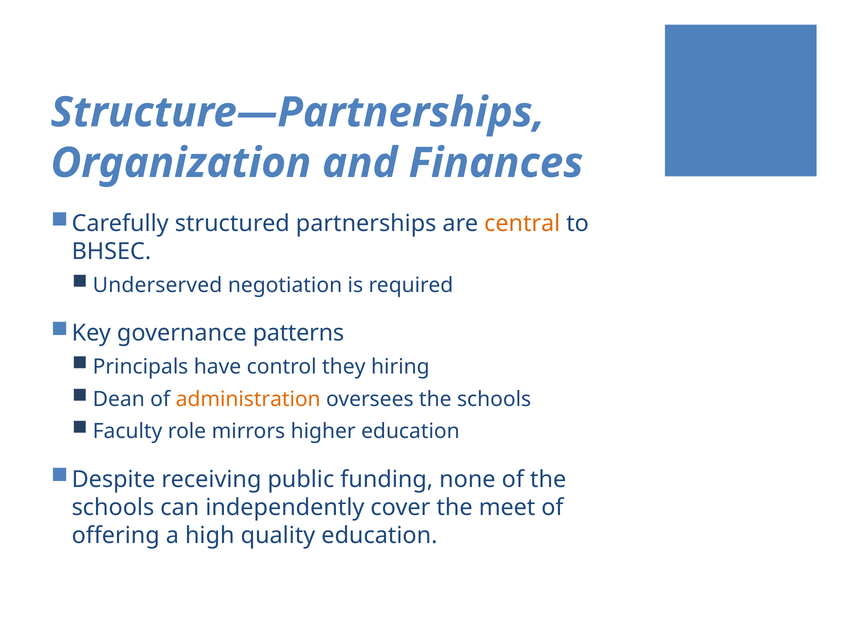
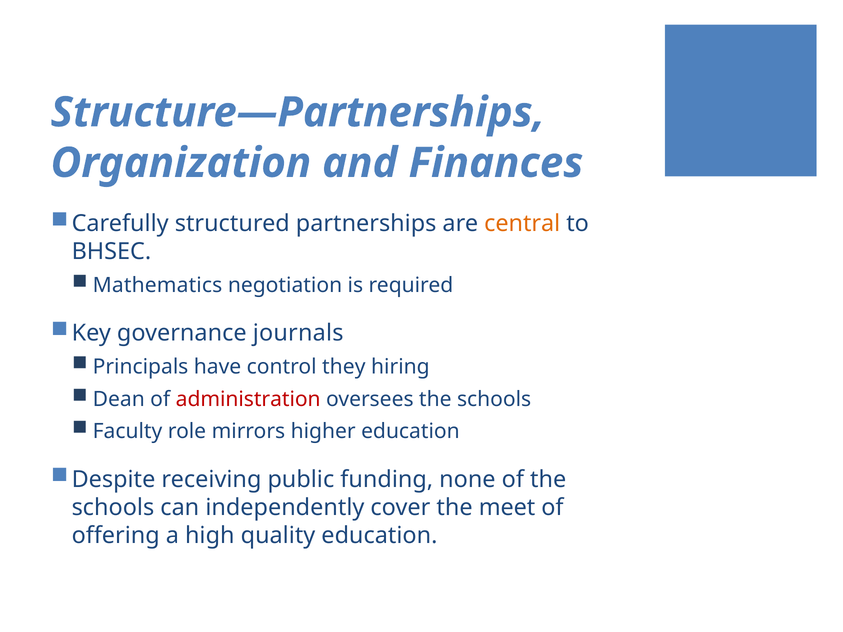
Underserved: Underserved -> Mathematics
patterns: patterns -> journals
administration colour: orange -> red
